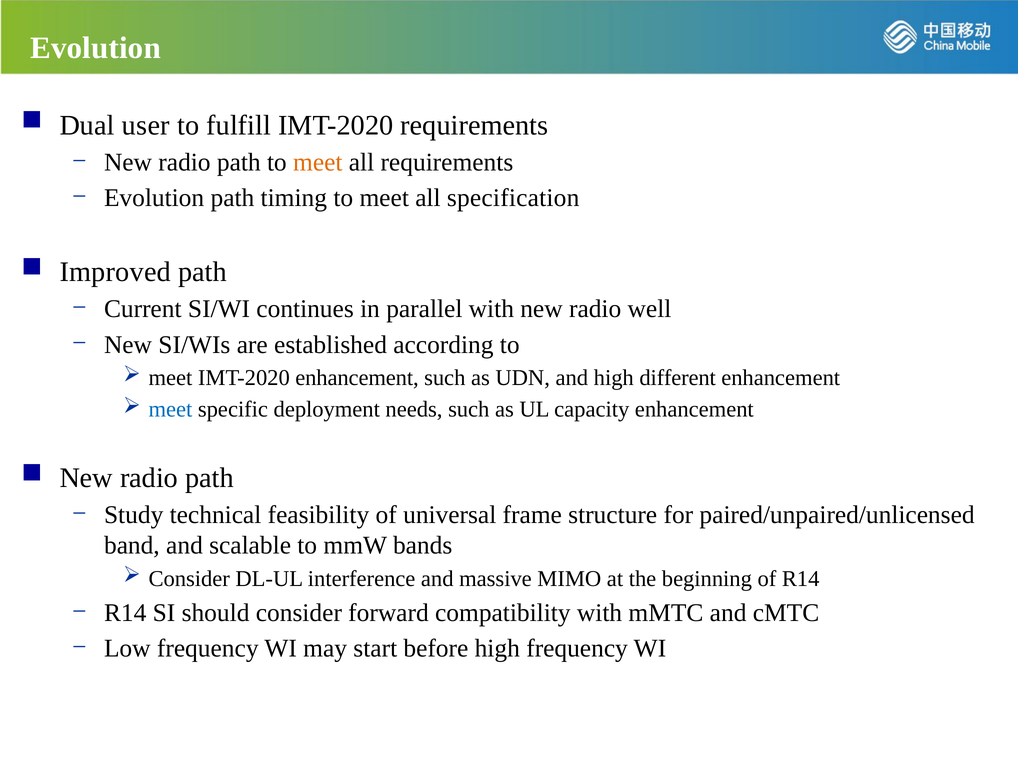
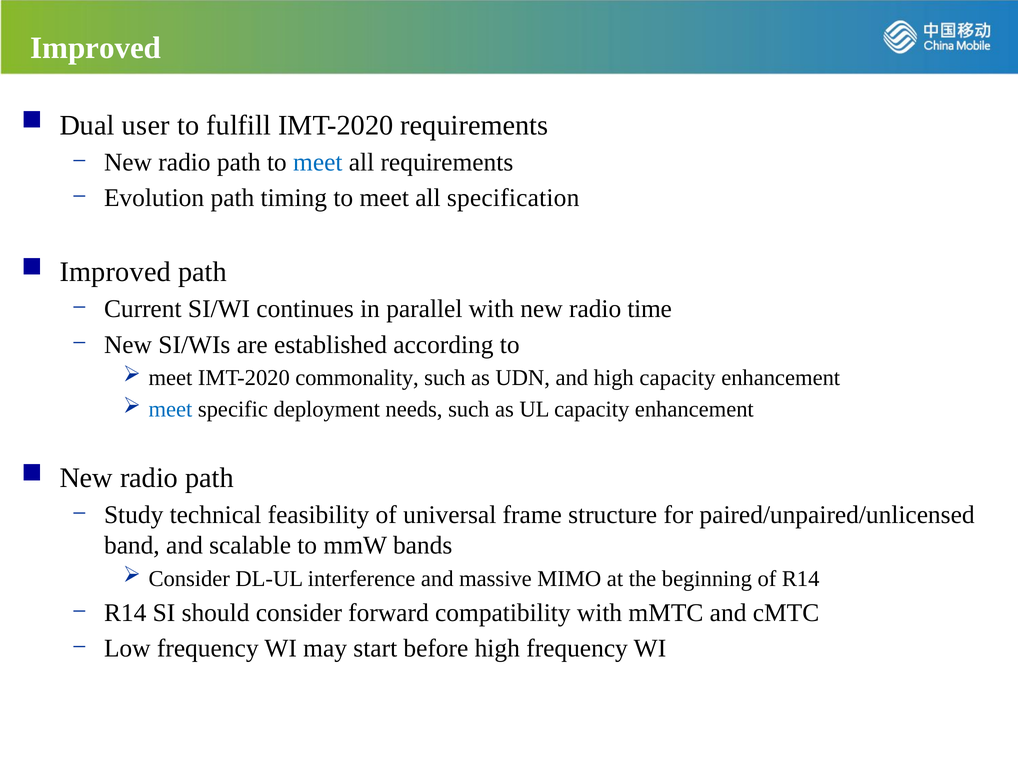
Evolution at (96, 48): Evolution -> Improved
meet at (318, 162) colour: orange -> blue
well: well -> time
IMT-2020 enhancement: enhancement -> commonality
high different: different -> capacity
